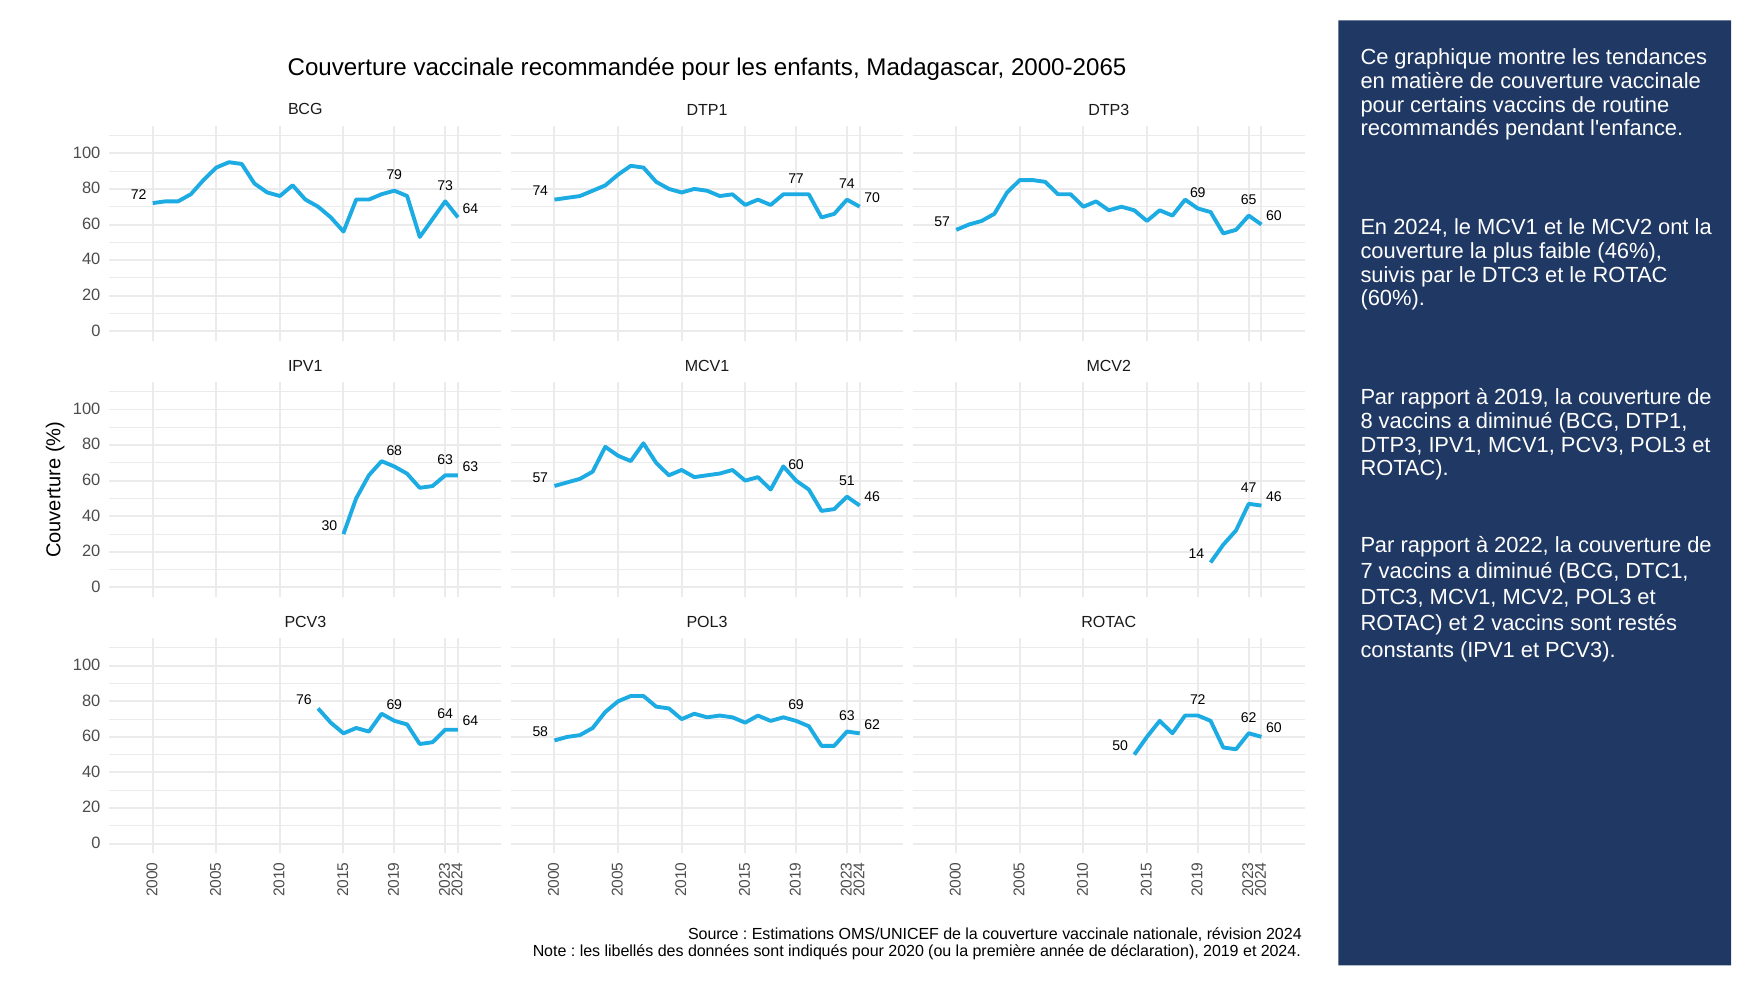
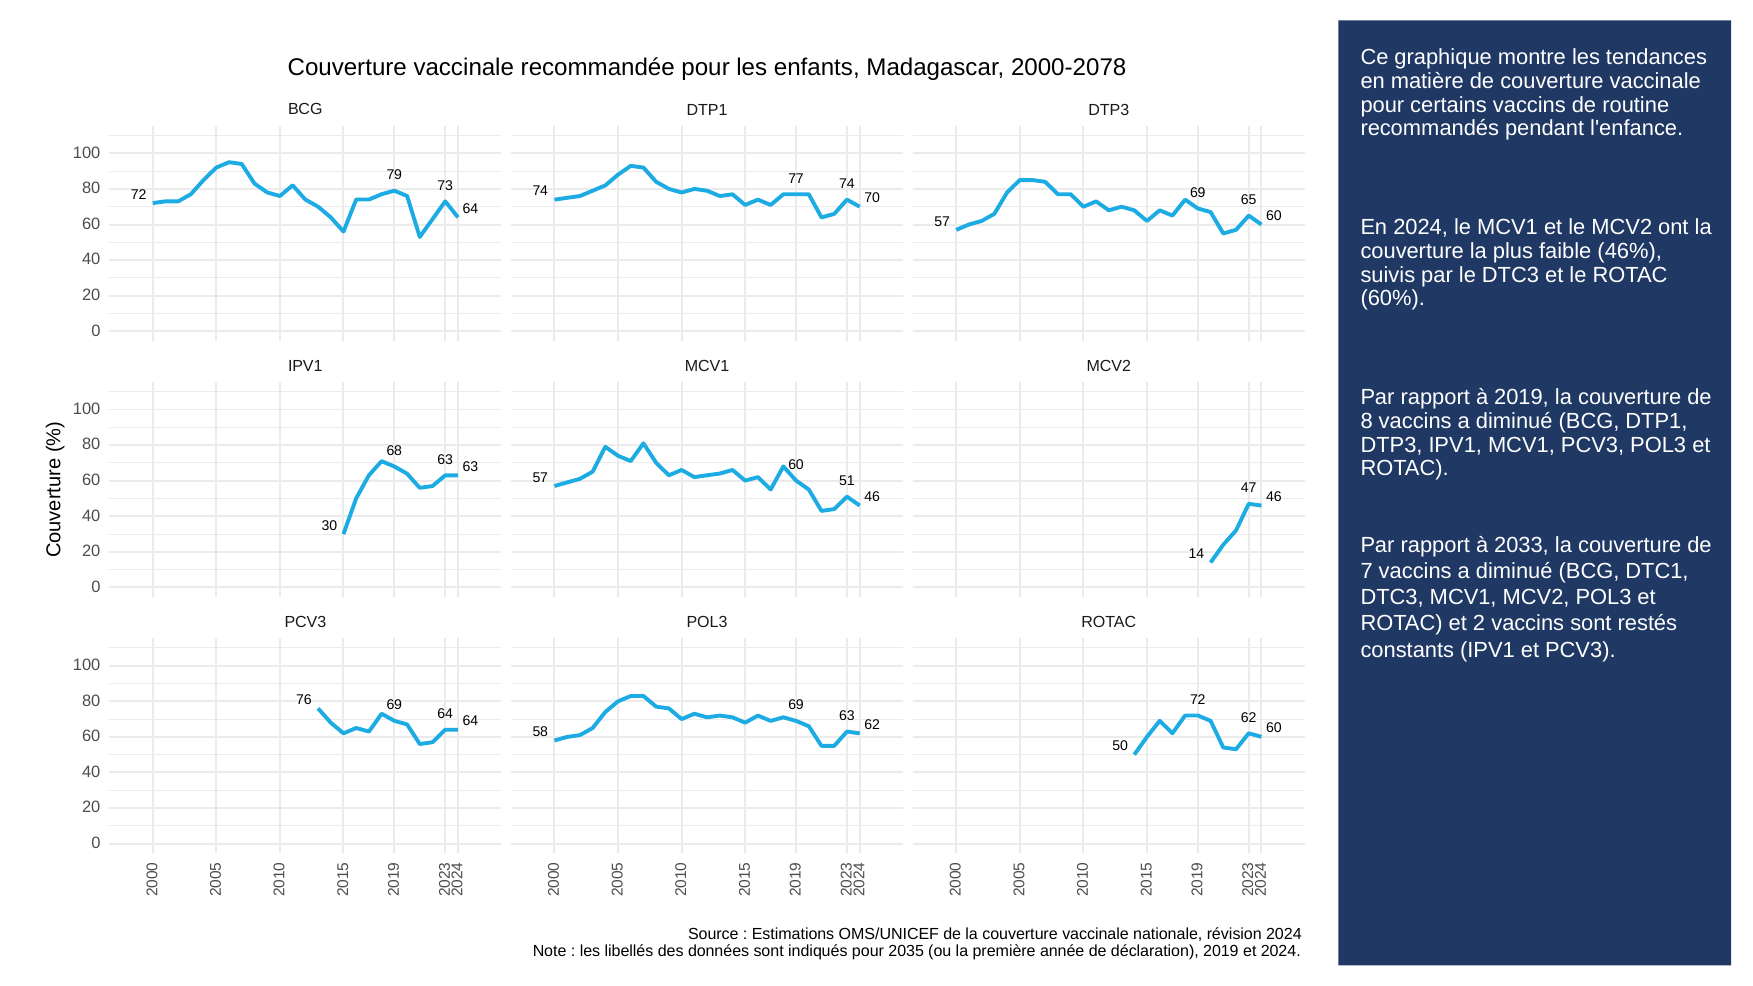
2000-2065: 2000-2065 -> 2000-2078
2022: 2022 -> 2033
2020: 2020 -> 2035
